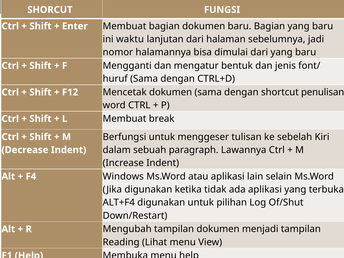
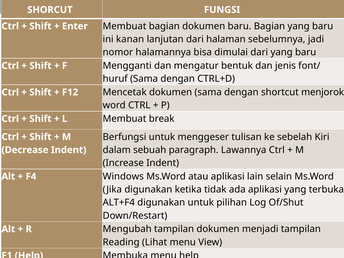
waktu: waktu -> kanan
penulisan: penulisan -> menjorok
